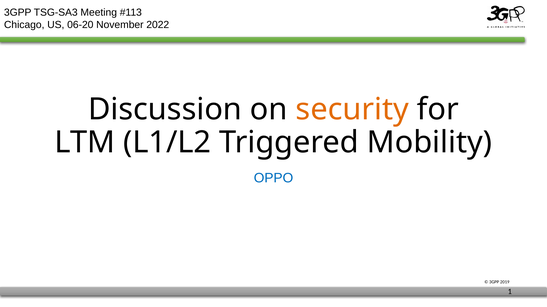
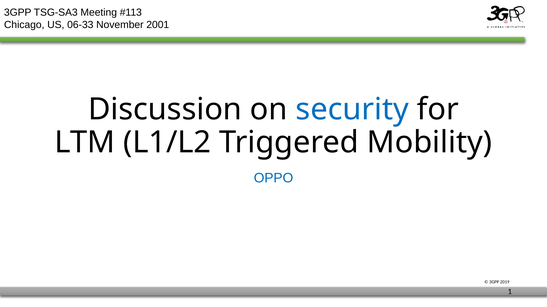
06-20: 06-20 -> 06-33
2022: 2022 -> 2001
security colour: orange -> blue
